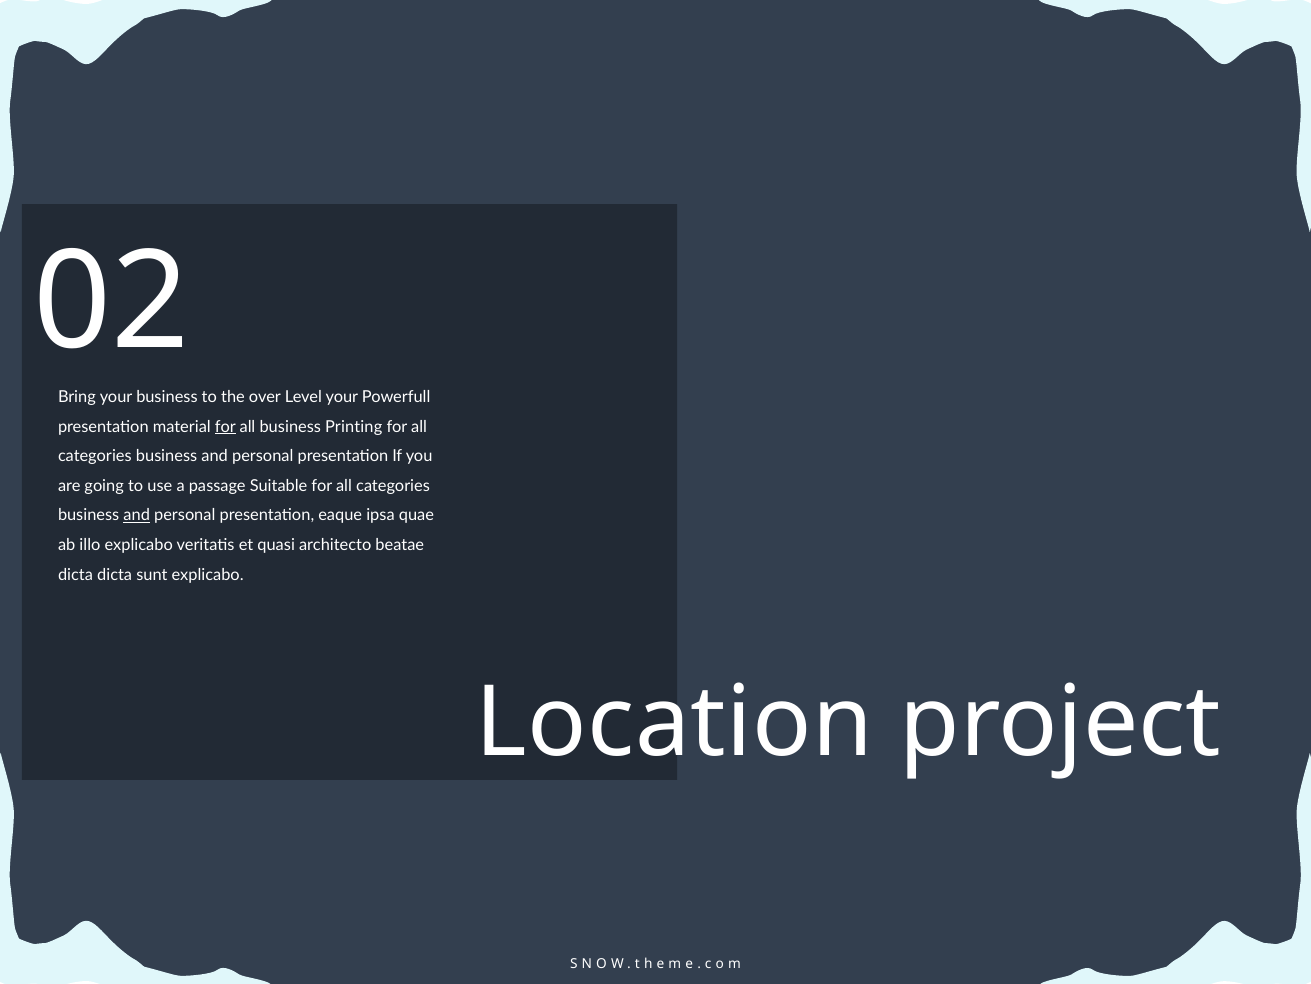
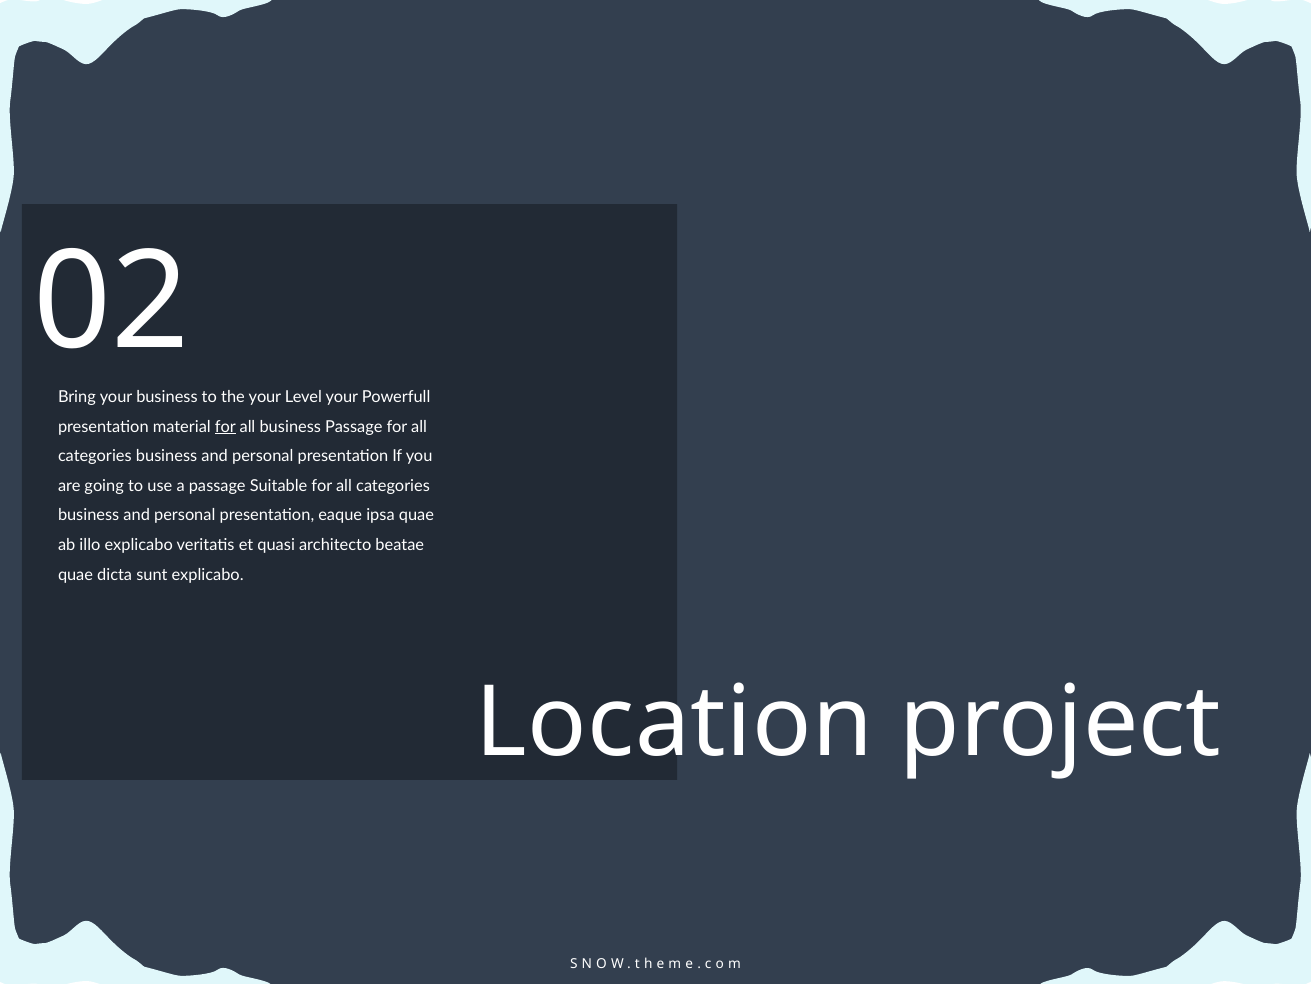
the over: over -> your
business Printing: Printing -> Passage
and at (137, 515) underline: present -> none
dicta at (75, 574): dicta -> quae
